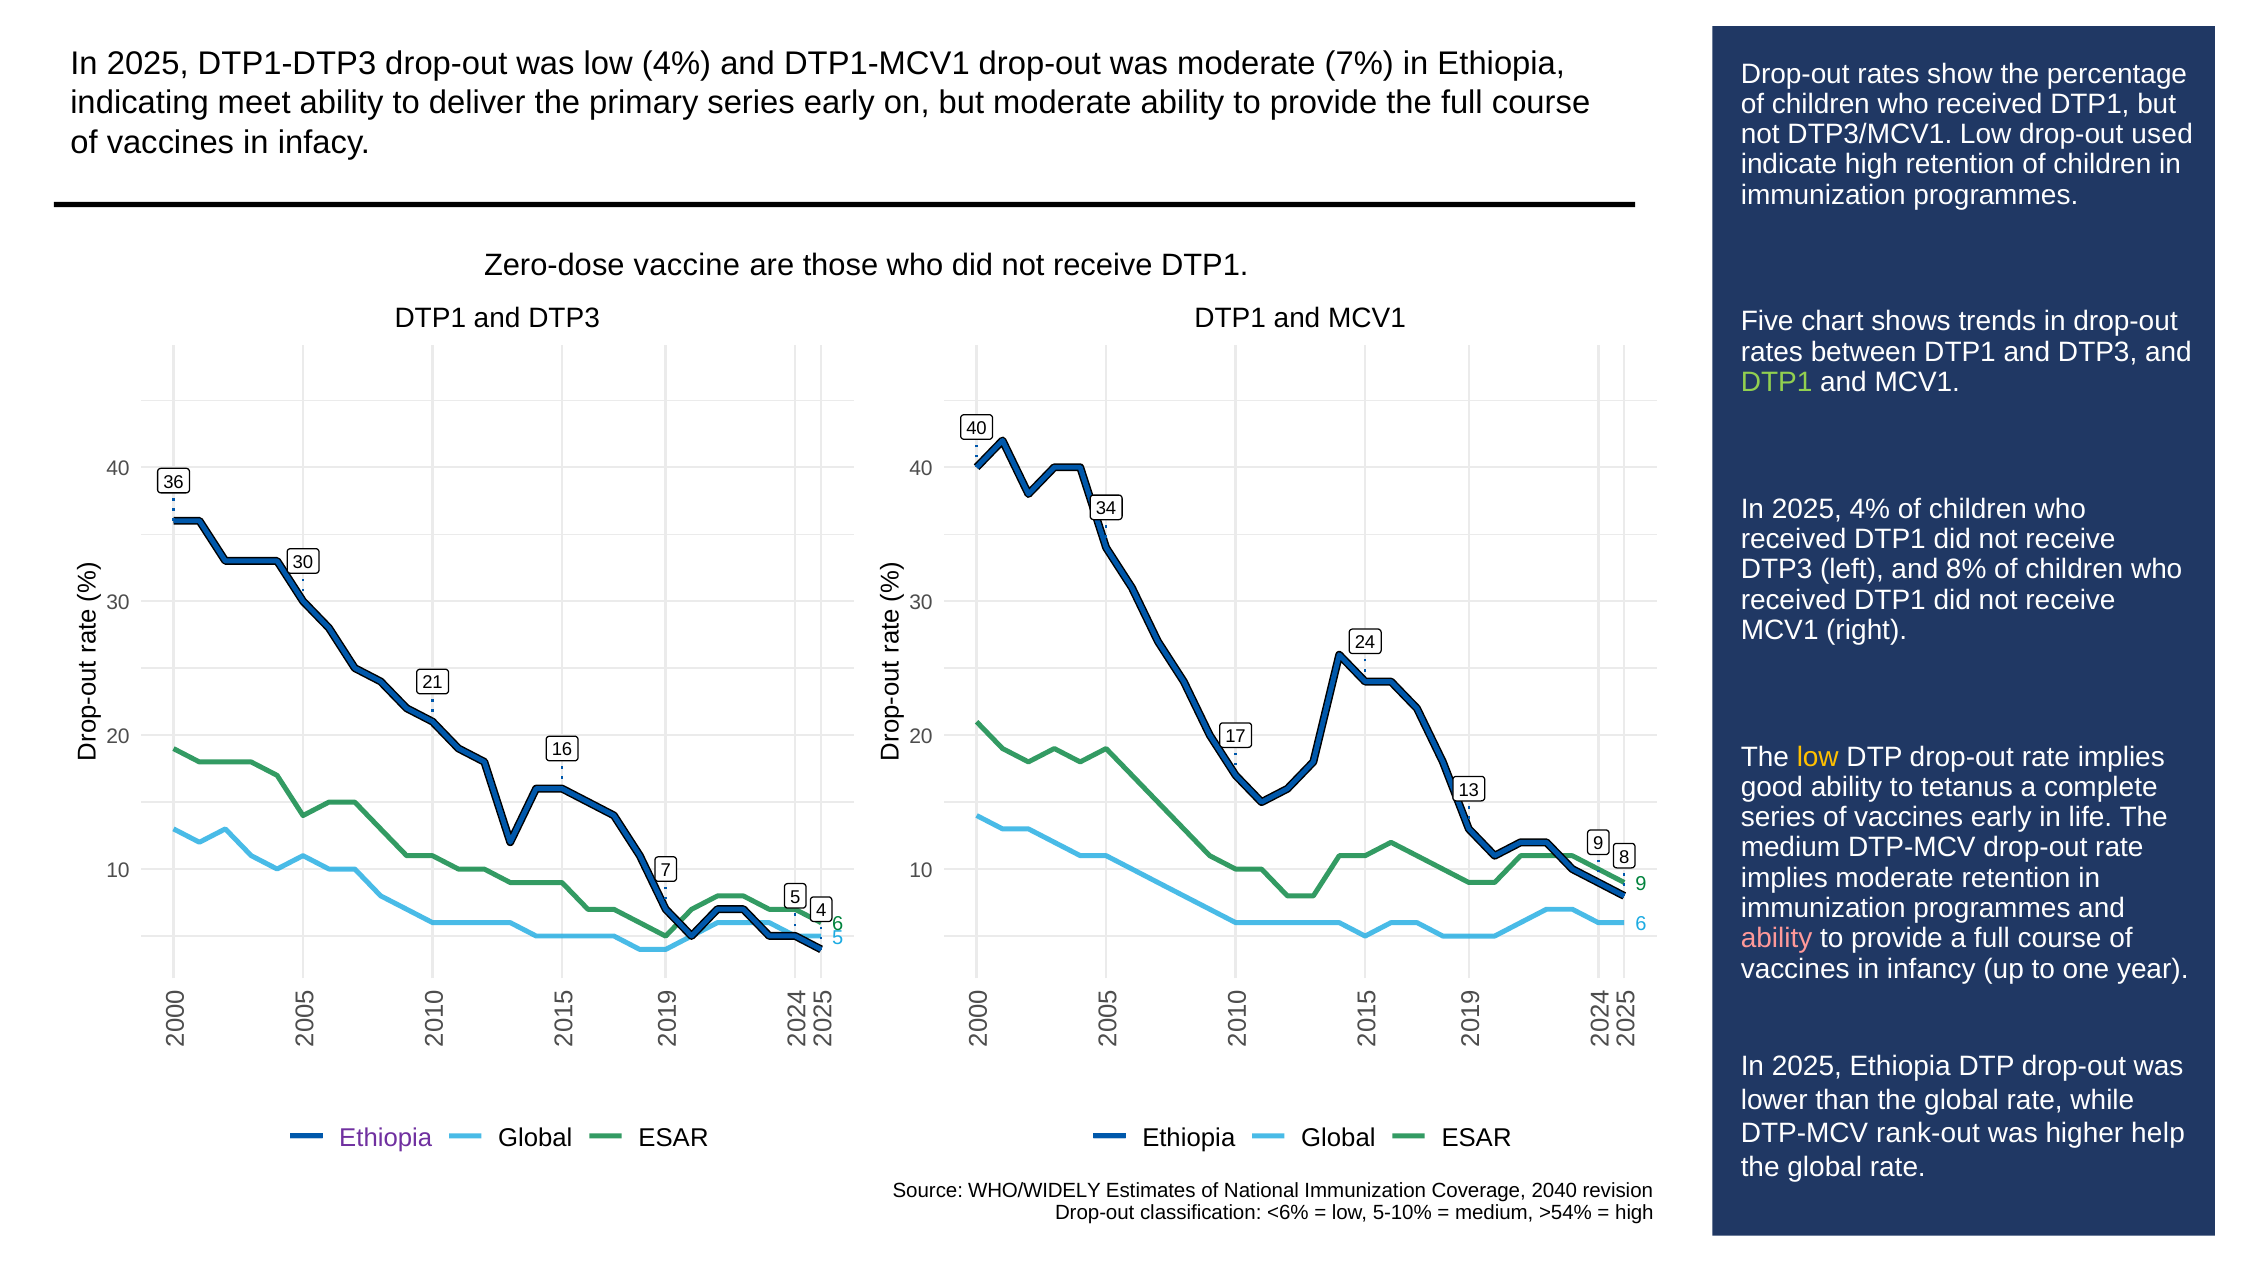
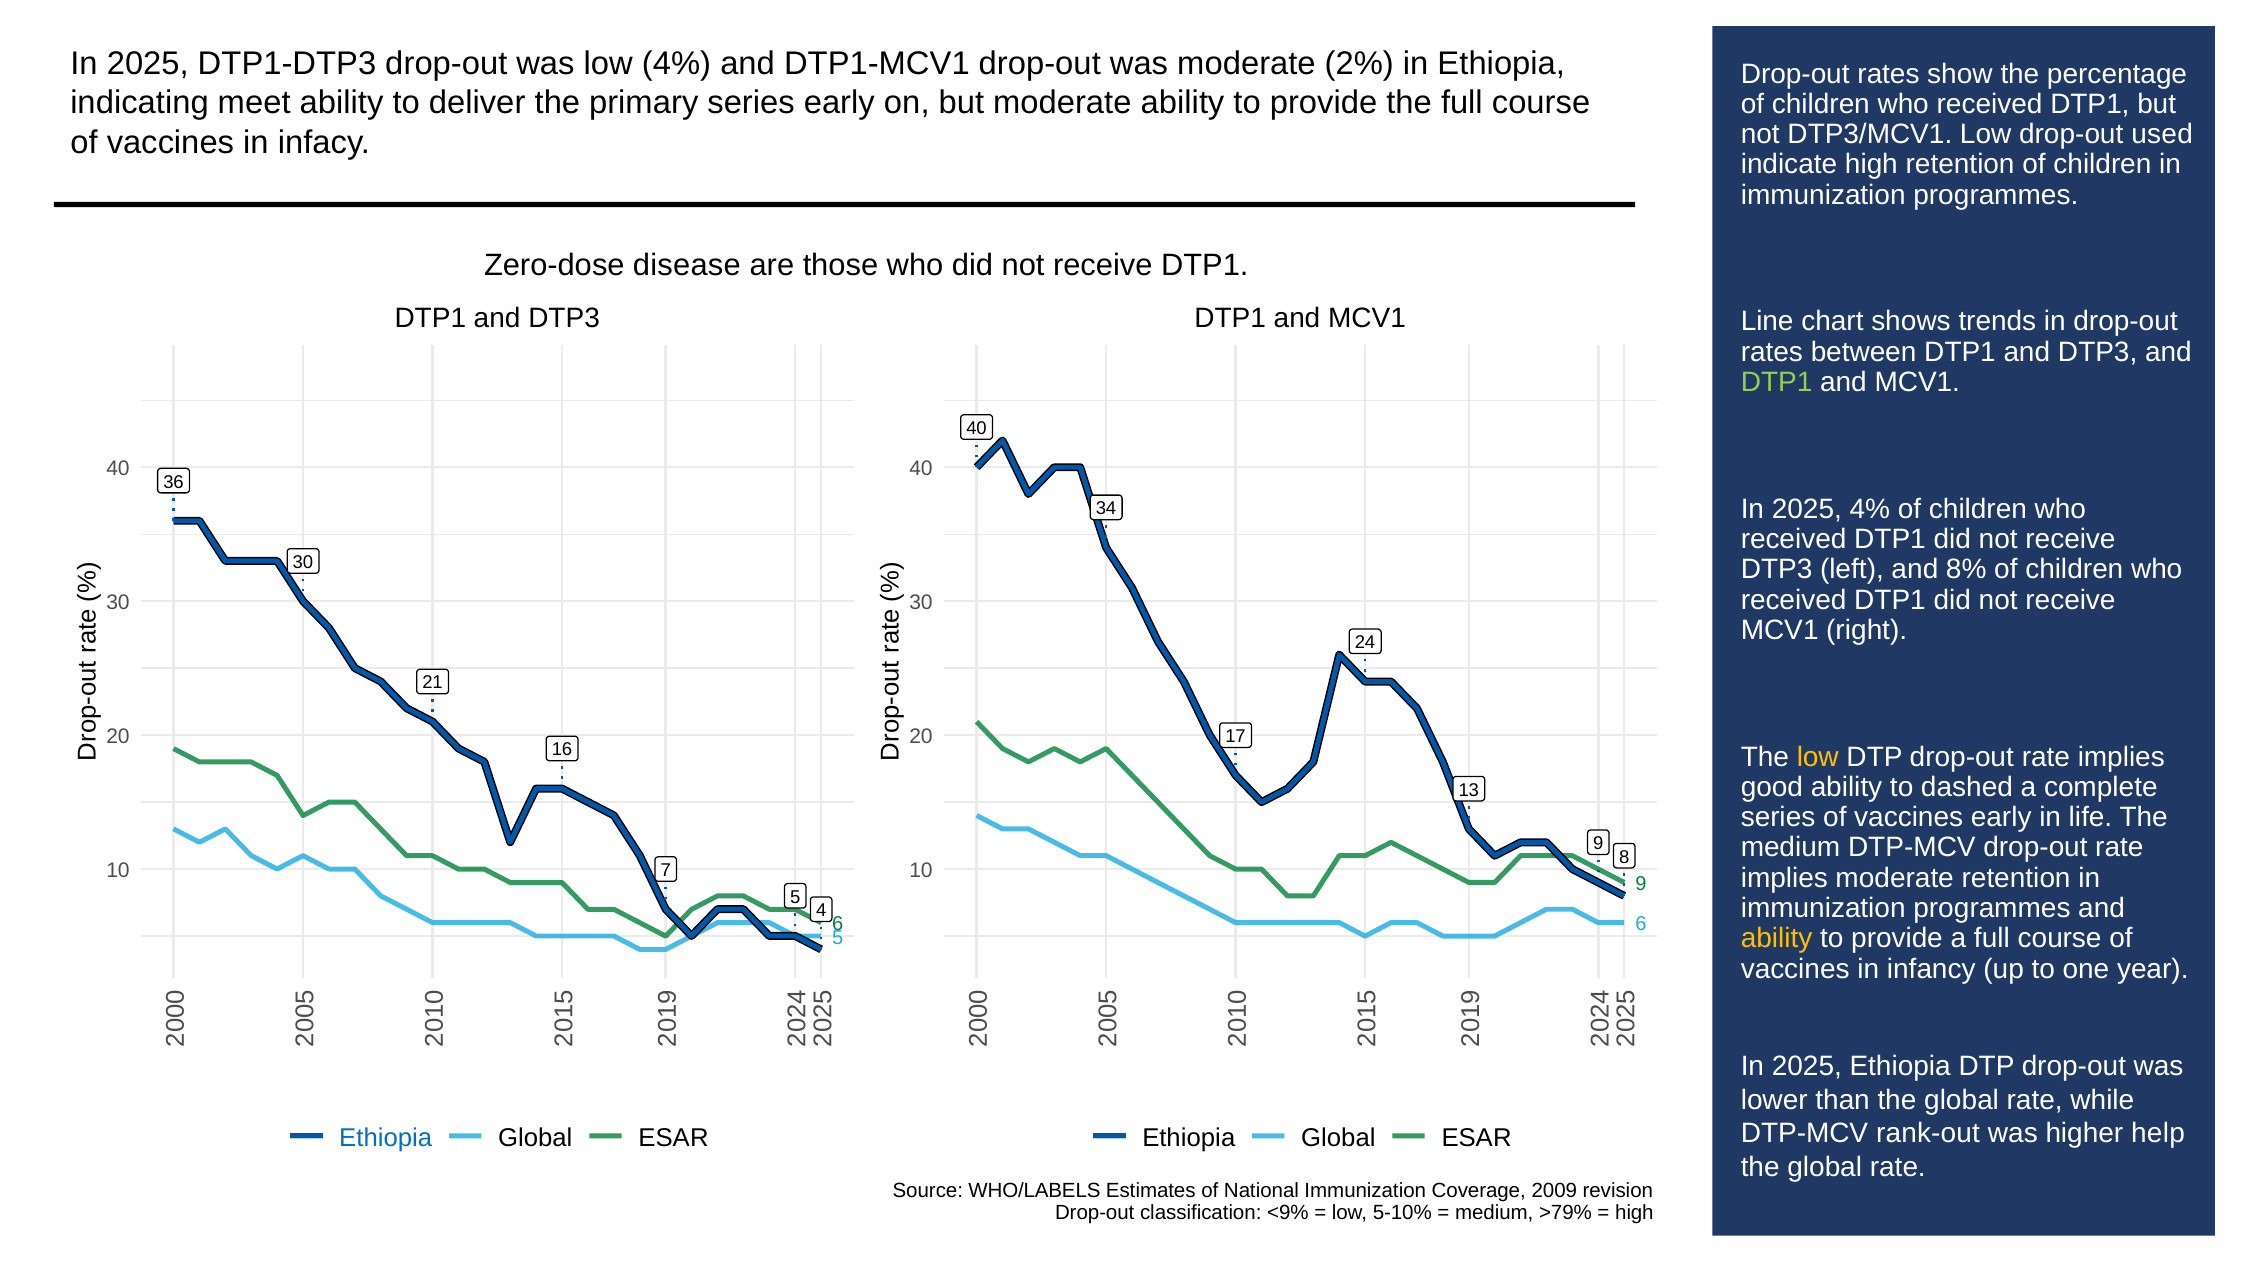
7%: 7% -> 2%
vaccine: vaccine -> disease
Five: Five -> Line
tetanus: tetanus -> dashed
ability at (1777, 938) colour: pink -> yellow
Ethiopia at (386, 1137) colour: purple -> blue
WHO/WIDELY: WHO/WIDELY -> WHO/LABELS
2040: 2040 -> 2009
<6%: <6% -> <9%
>54%: >54% -> >79%
